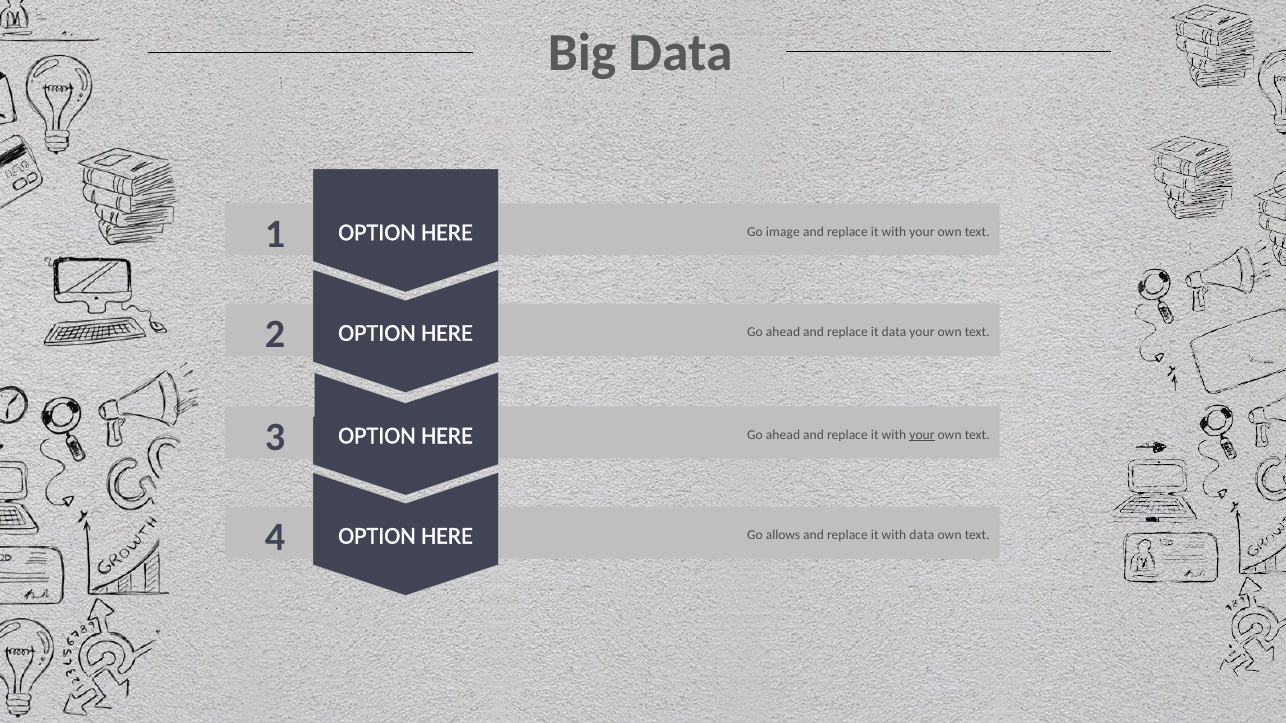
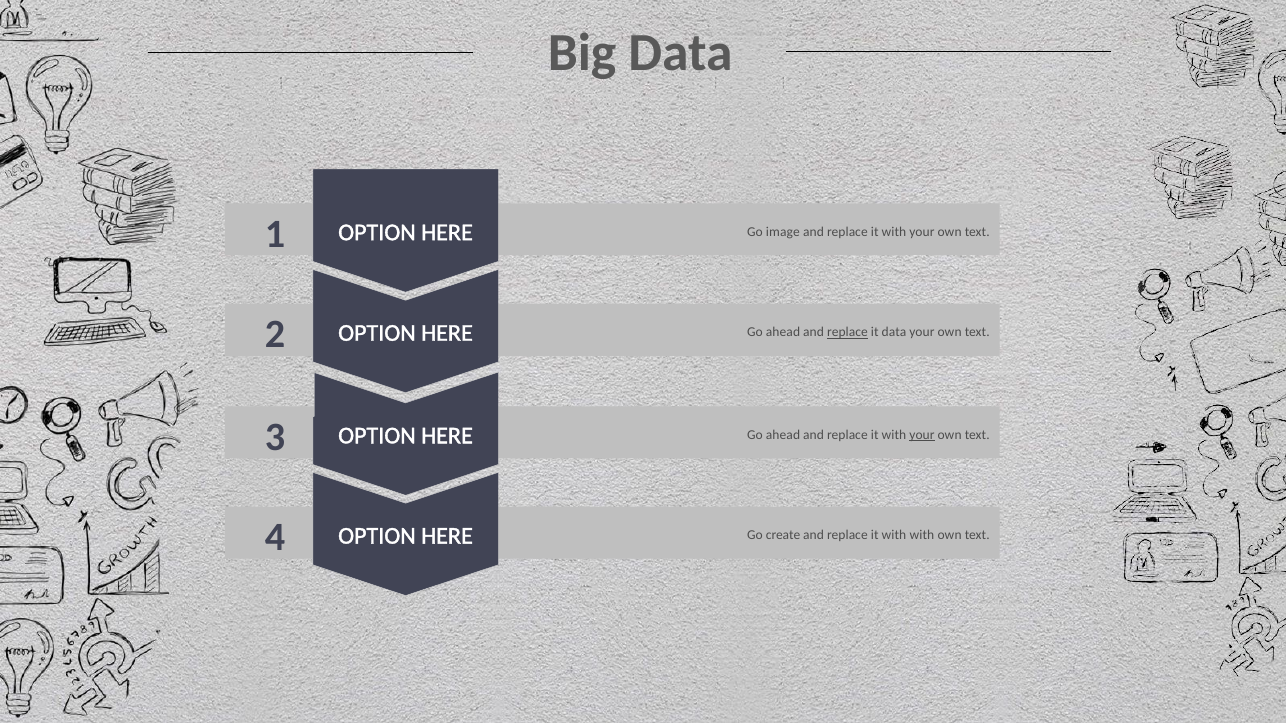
replace at (847, 333) underline: none -> present
allows: allows -> create
with data: data -> with
